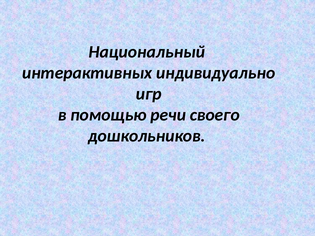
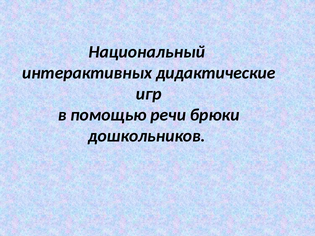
индивидуально: индивидуально -> дидактические
своего: своего -> брюки
